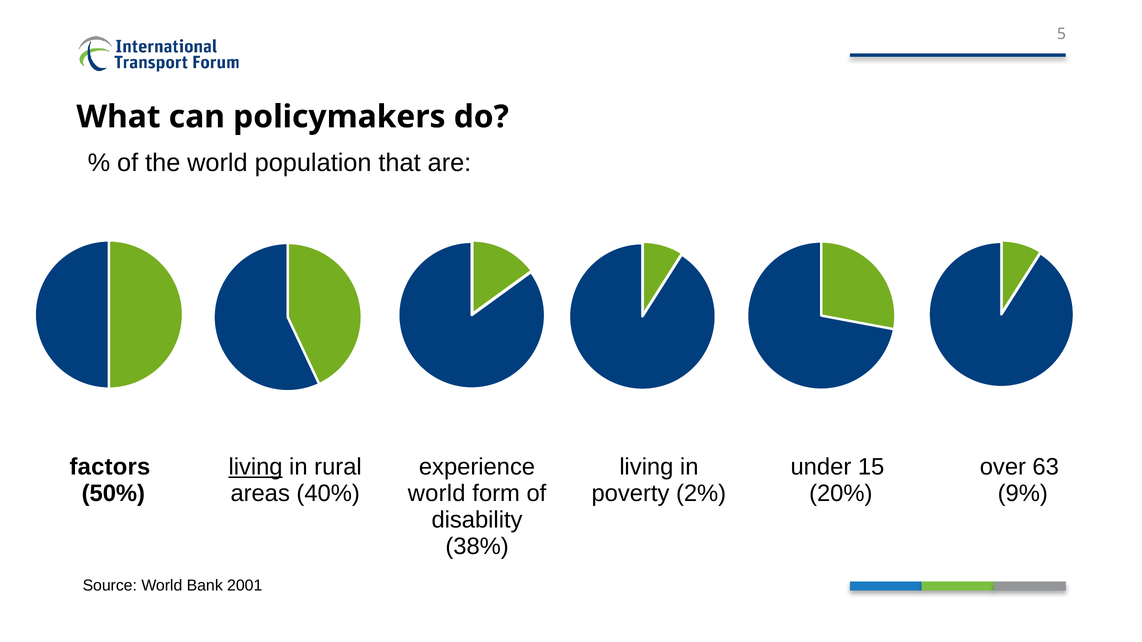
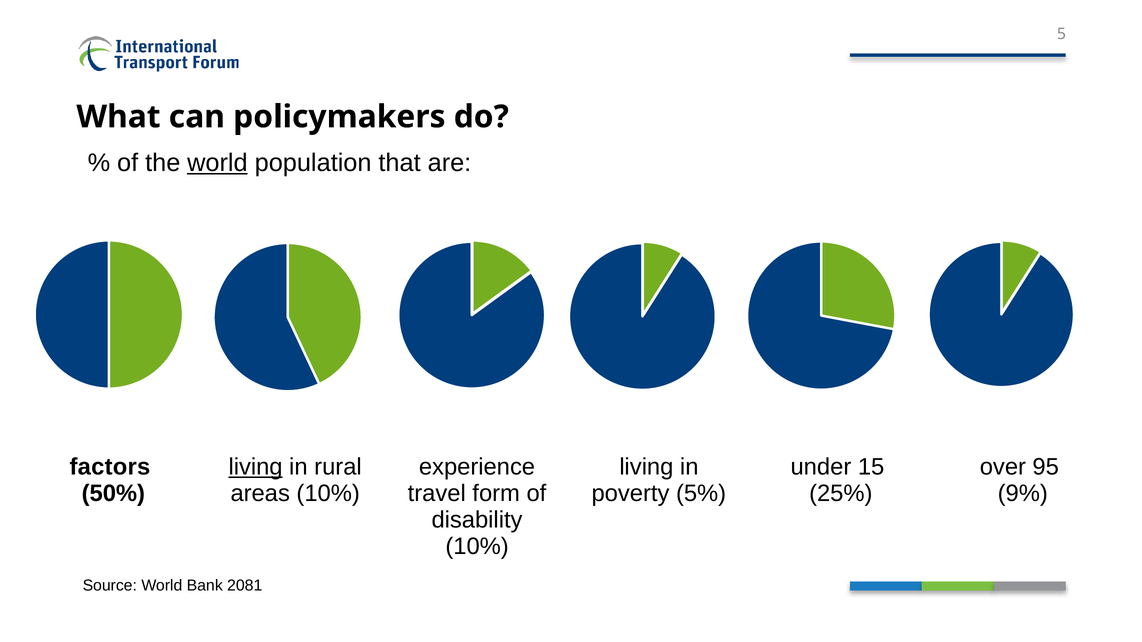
world at (217, 163) underline: none -> present
63: 63 -> 95
areas 40%: 40% -> 10%
world at (437, 494): world -> travel
2%: 2% -> 5%
20%: 20% -> 25%
38% at (477, 547): 38% -> 10%
2001: 2001 -> 2081
